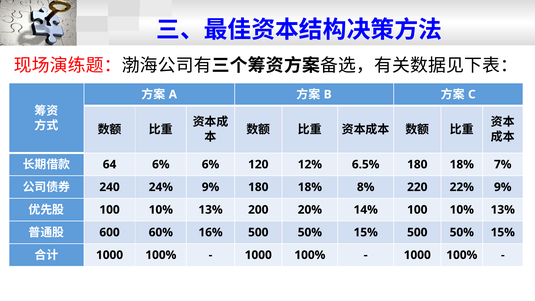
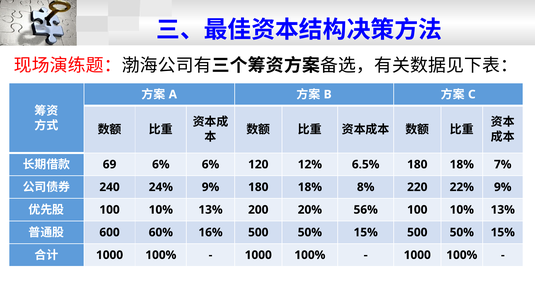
64: 64 -> 69
14%: 14% -> 56%
